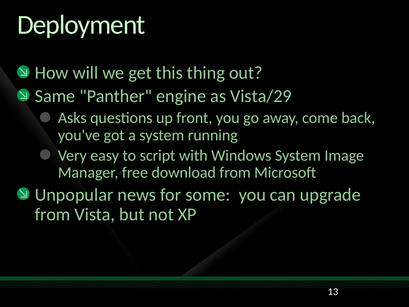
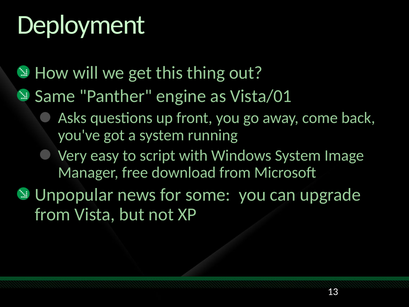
Vista/29: Vista/29 -> Vista/01
